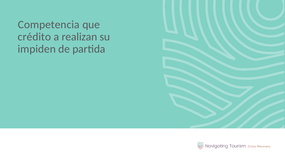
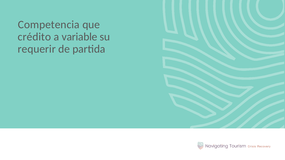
realizan: realizan -> variable
impiden: impiden -> requerir
